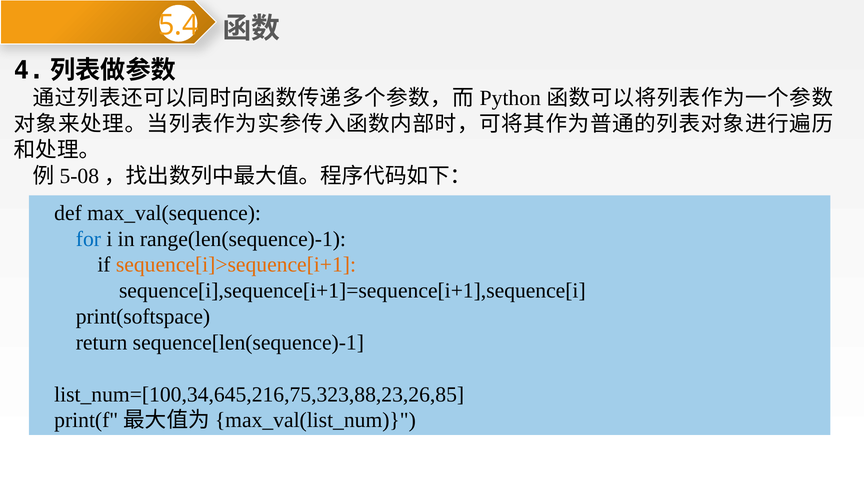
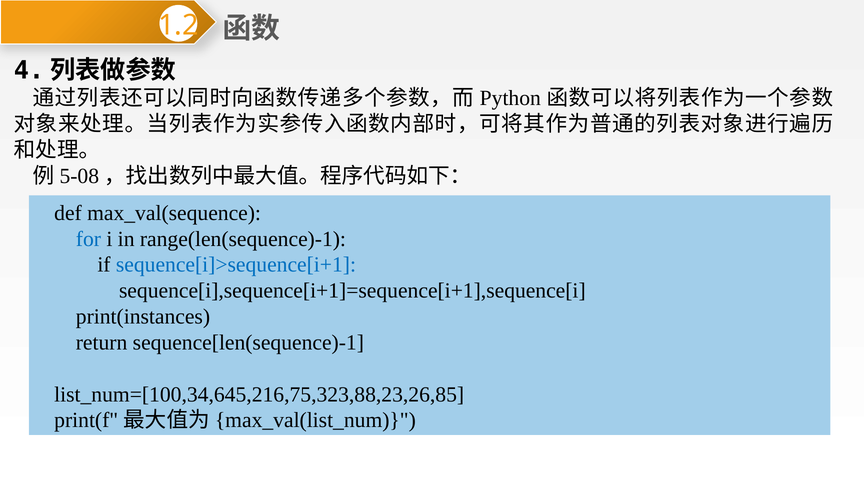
5.4: 5.4 -> 1.2
sequence[i]>sequence[i+1 colour: orange -> blue
print(softspace: print(softspace -> print(instances
